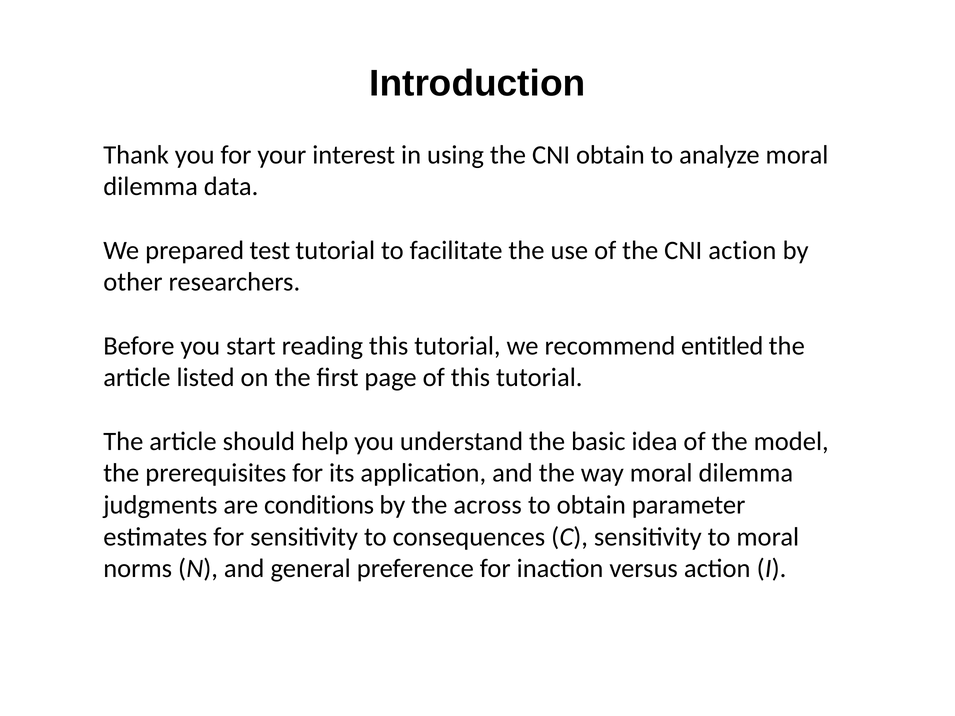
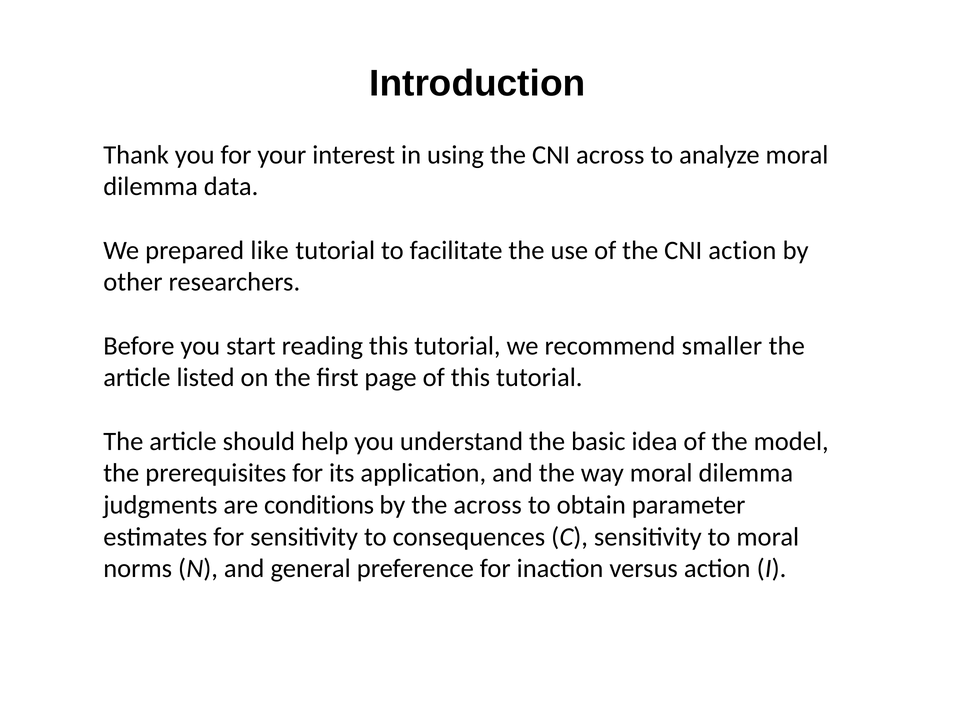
CNI obtain: obtain -> across
test: test -> like
entitled: entitled -> smaller
